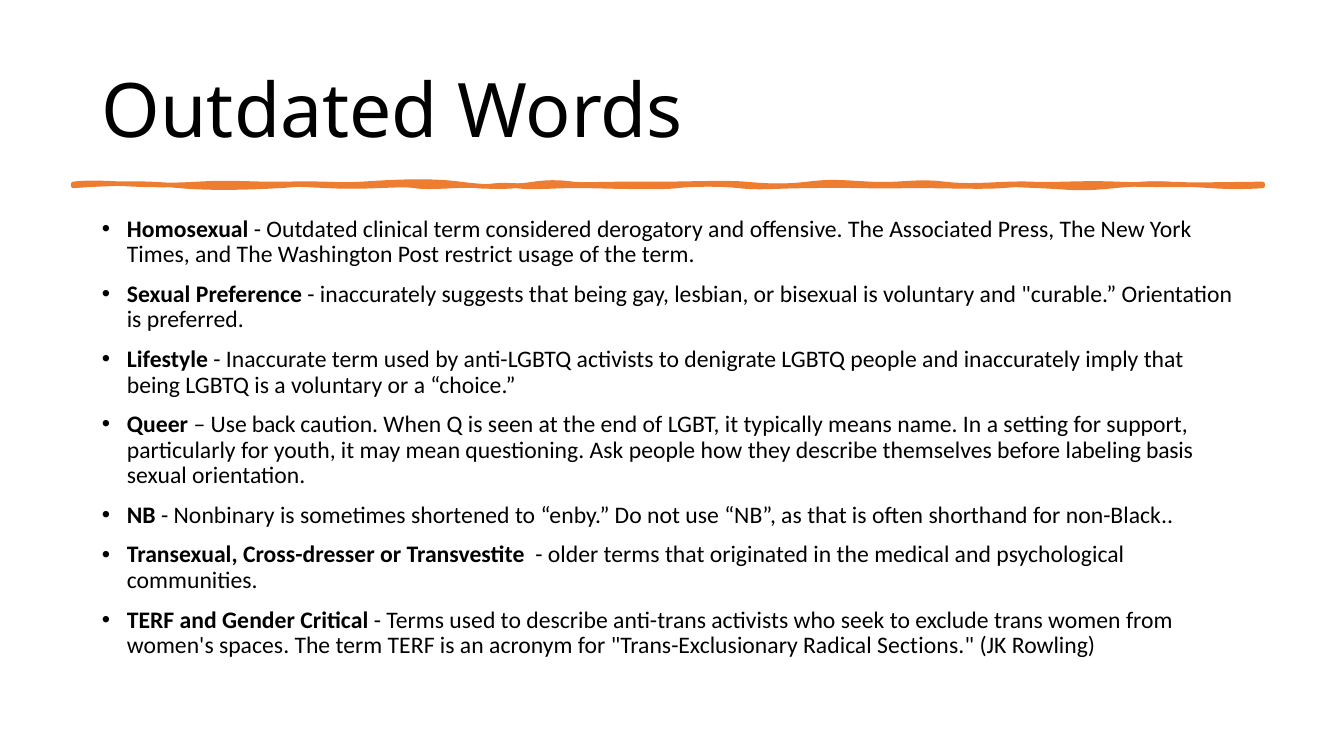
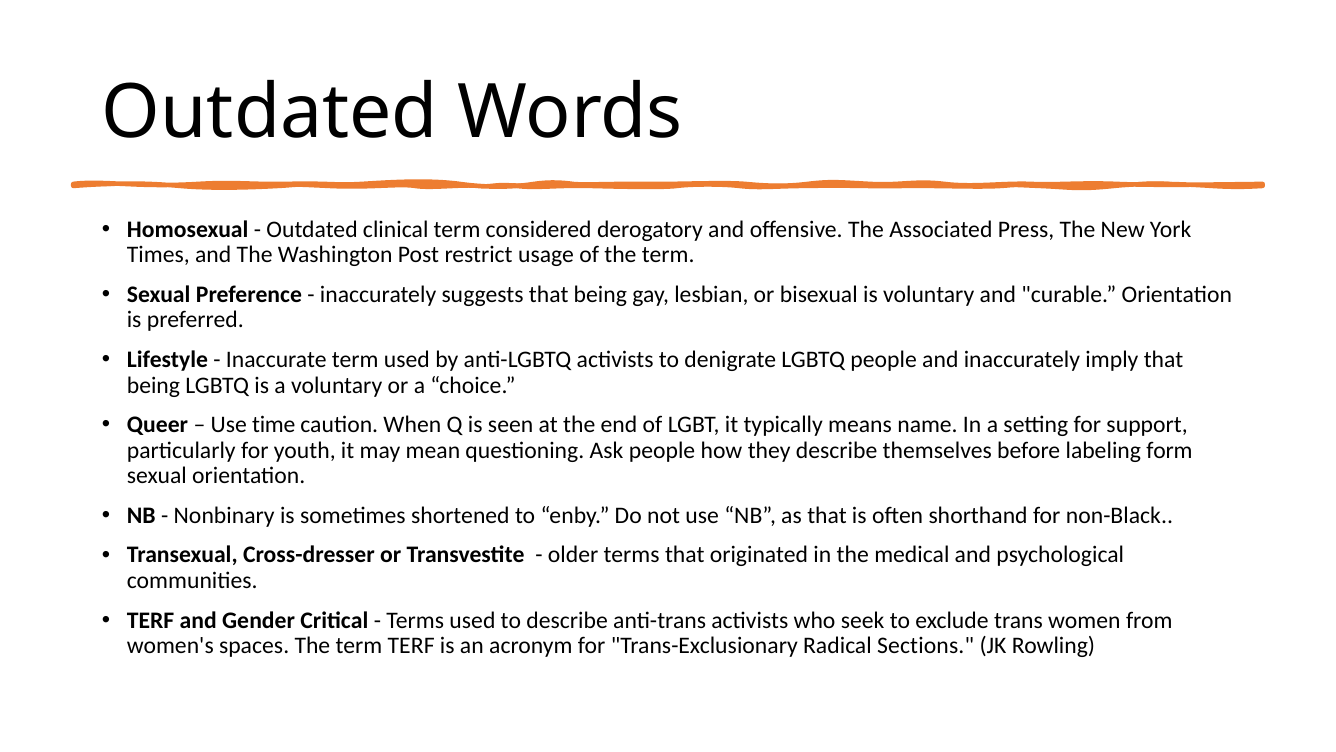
back: back -> time
basis: basis -> form
